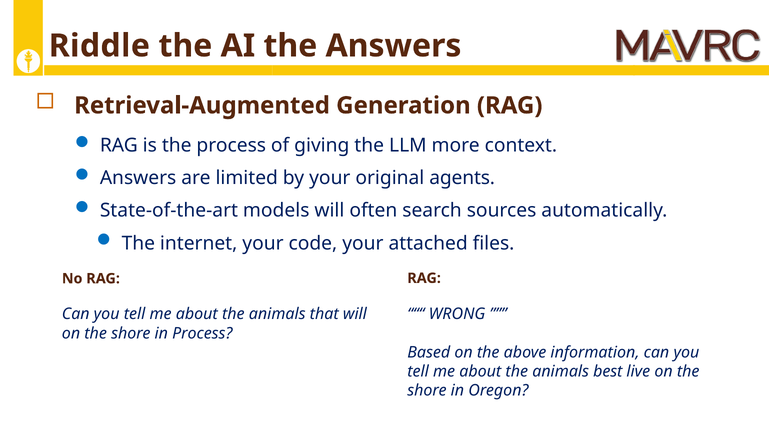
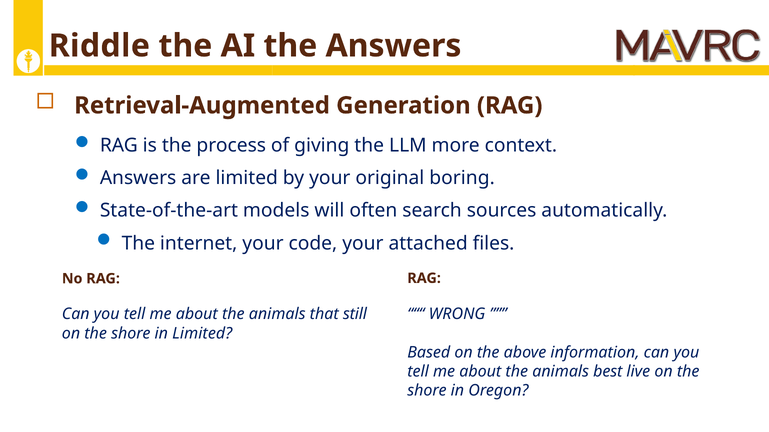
agents: agents -> boring
that will: will -> still
in Process: Process -> Limited
